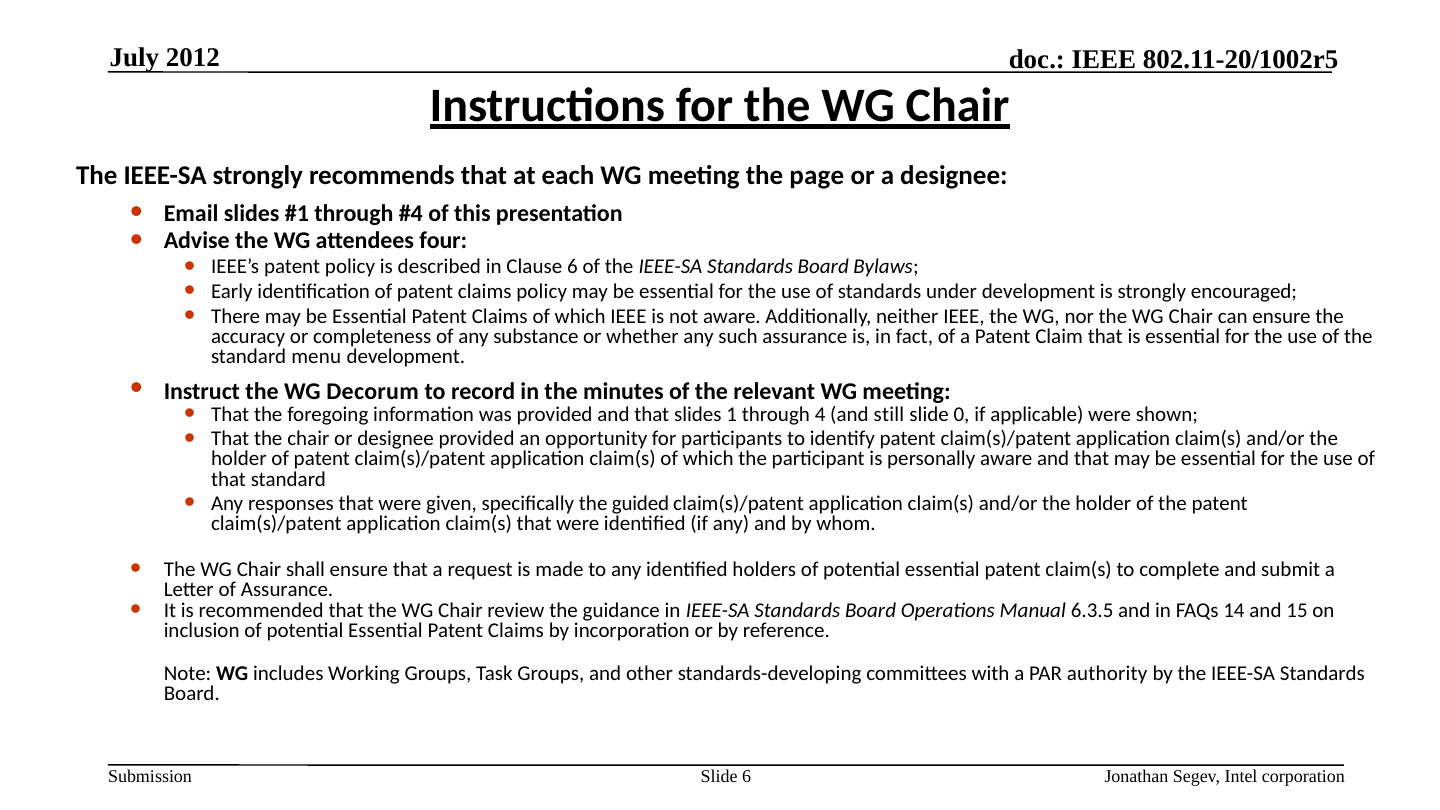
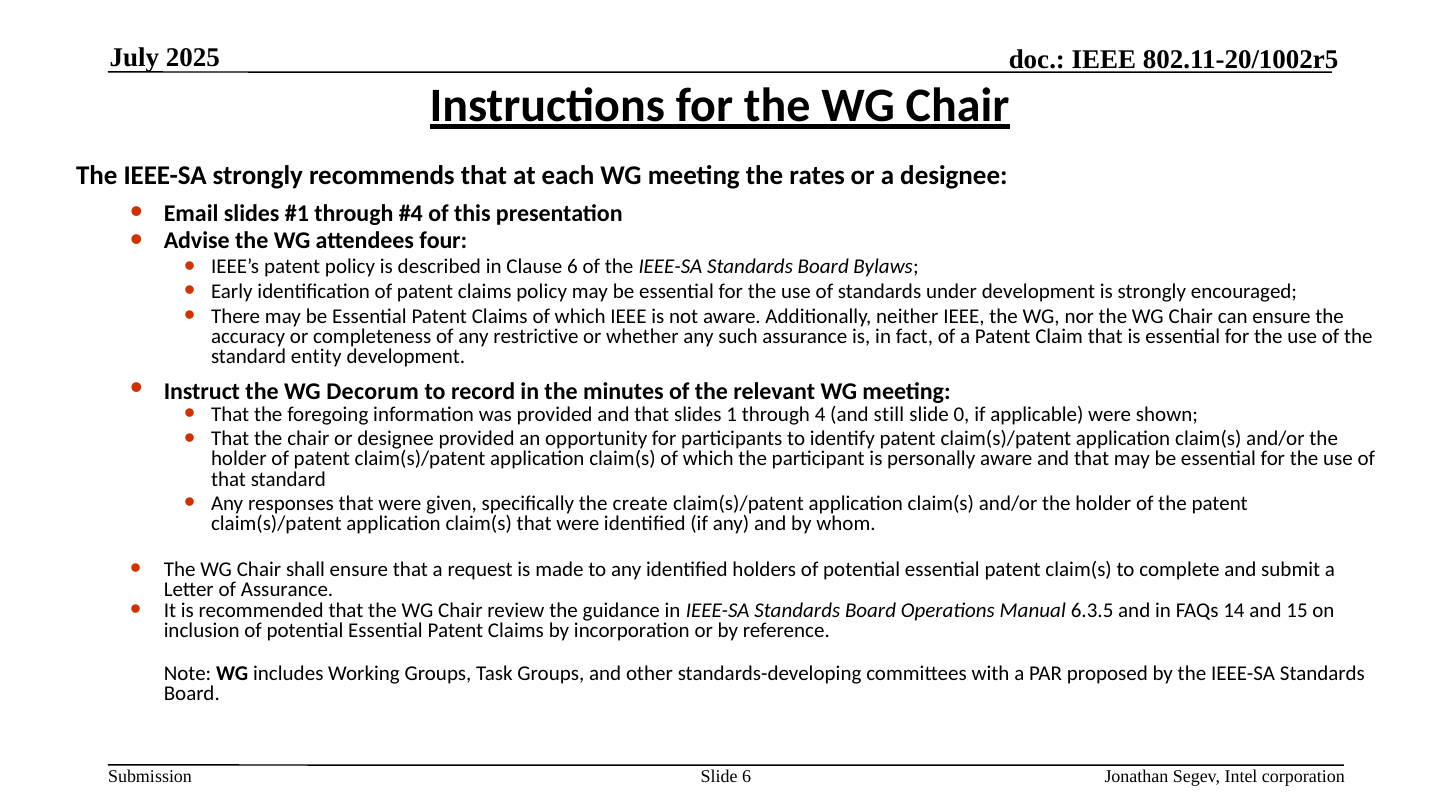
2012: 2012 -> 2025
page: page -> rates
substance: substance -> restrictive
menu: menu -> entity
guided: guided -> create
authority: authority -> proposed
